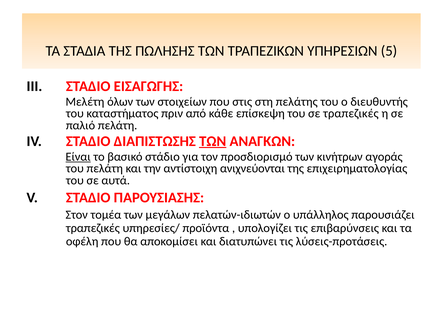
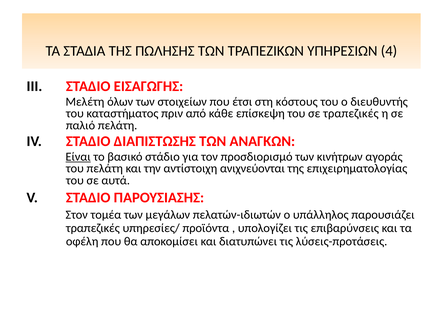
5: 5 -> 4
στις: στις -> έτσι
πελάτης: πελάτης -> κόστους
ΤΩΝ at (213, 141) underline: present -> none
